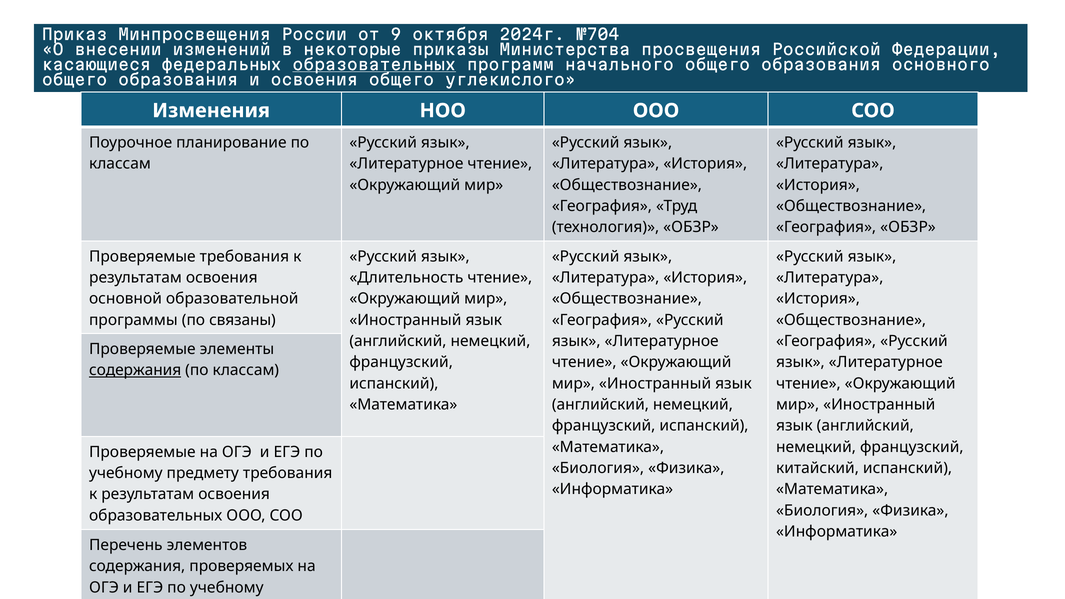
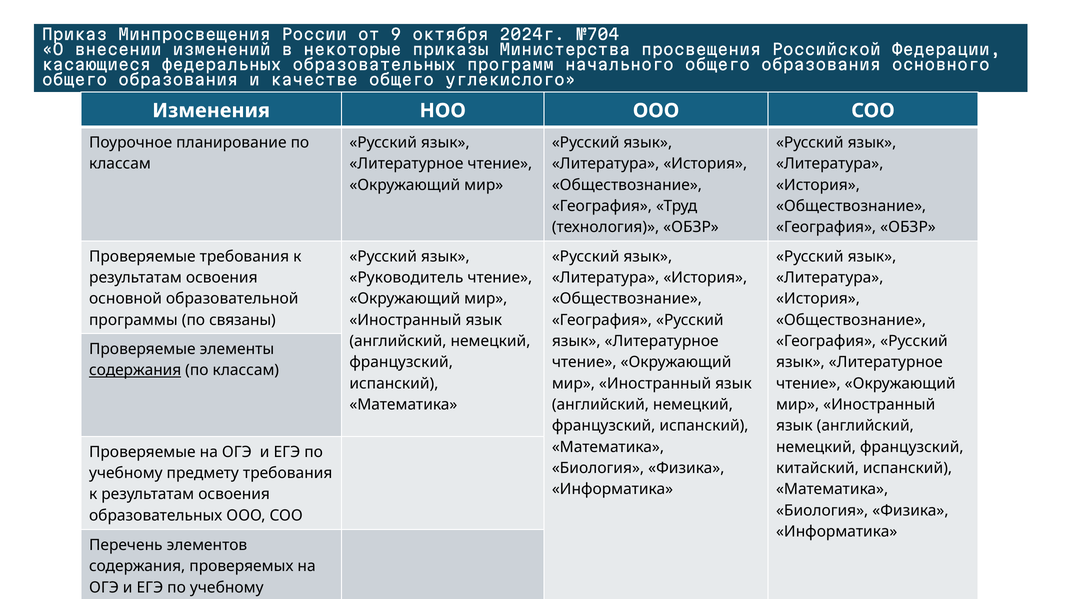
образовательных at (374, 65) underline: present -> none
и освоения: освоения -> качестве
Длительность: Длительность -> Руководитель
